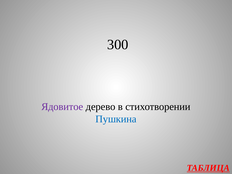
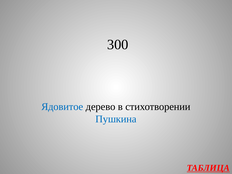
Ядовитое colour: purple -> blue
